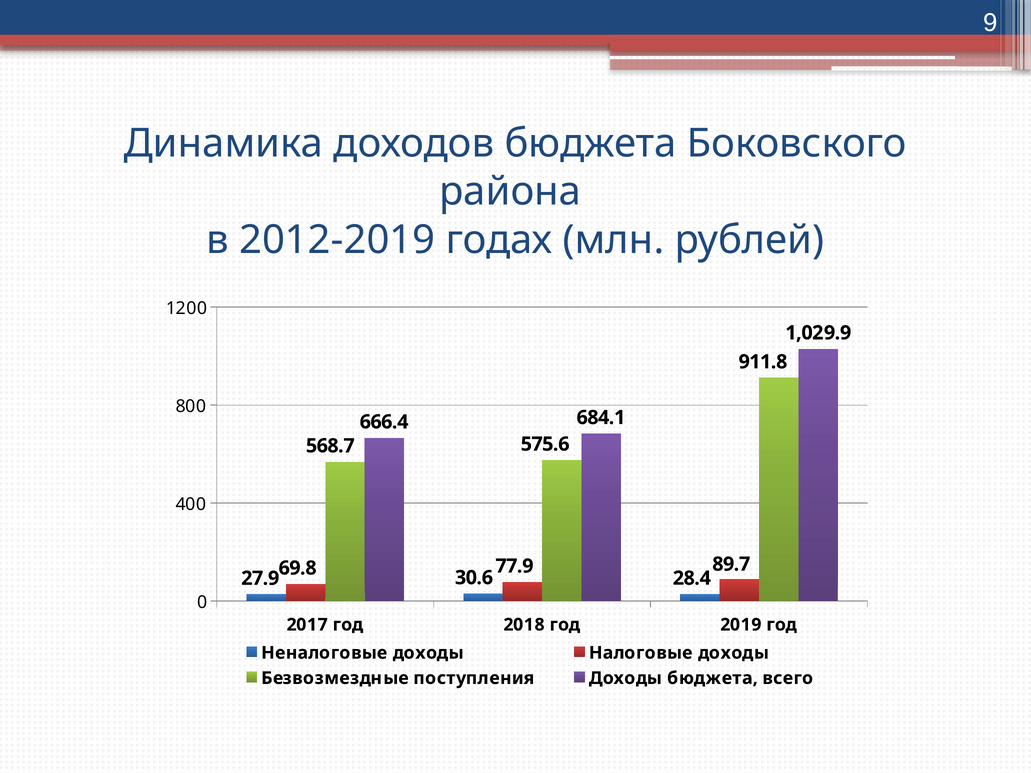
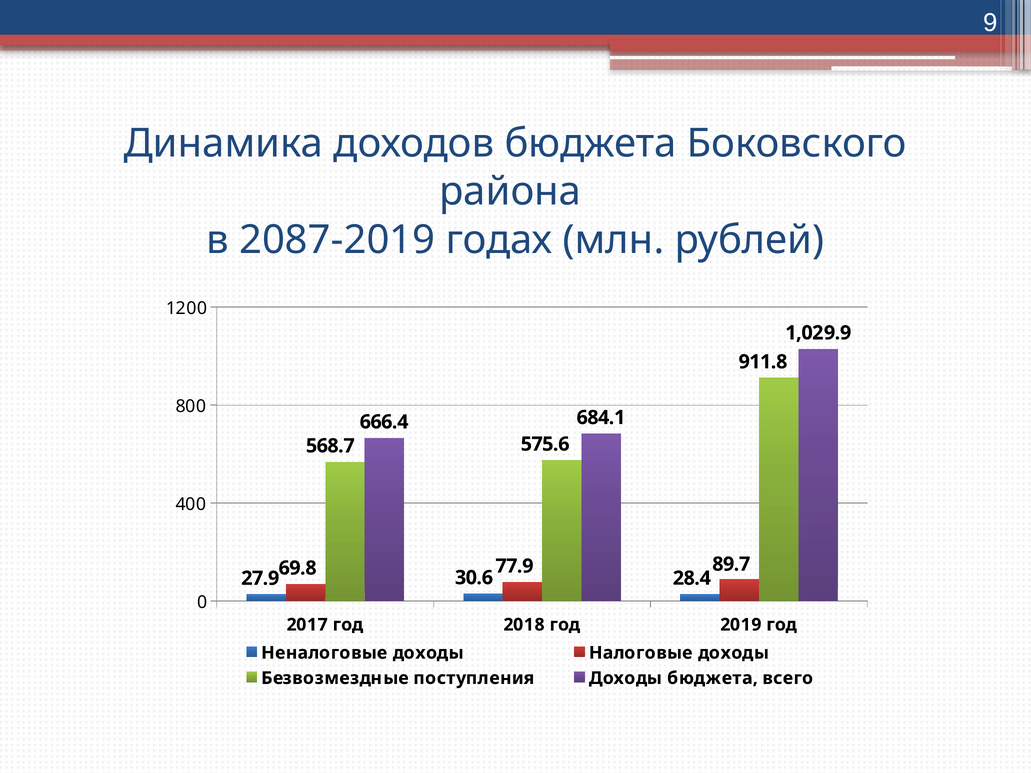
2012-2019: 2012-2019 -> 2087-2019
